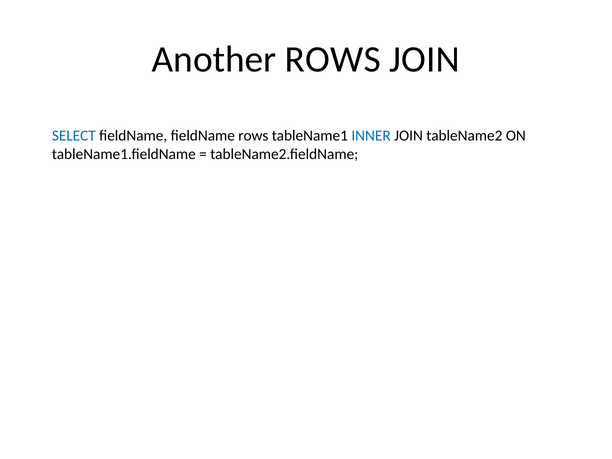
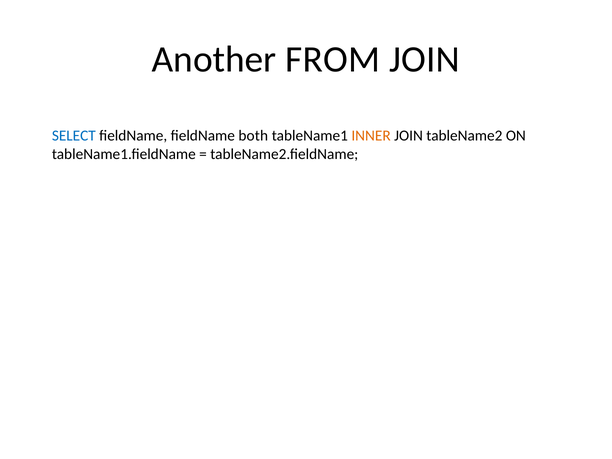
Another ROWS: ROWS -> FROM
fieldName rows: rows -> both
INNER colour: blue -> orange
